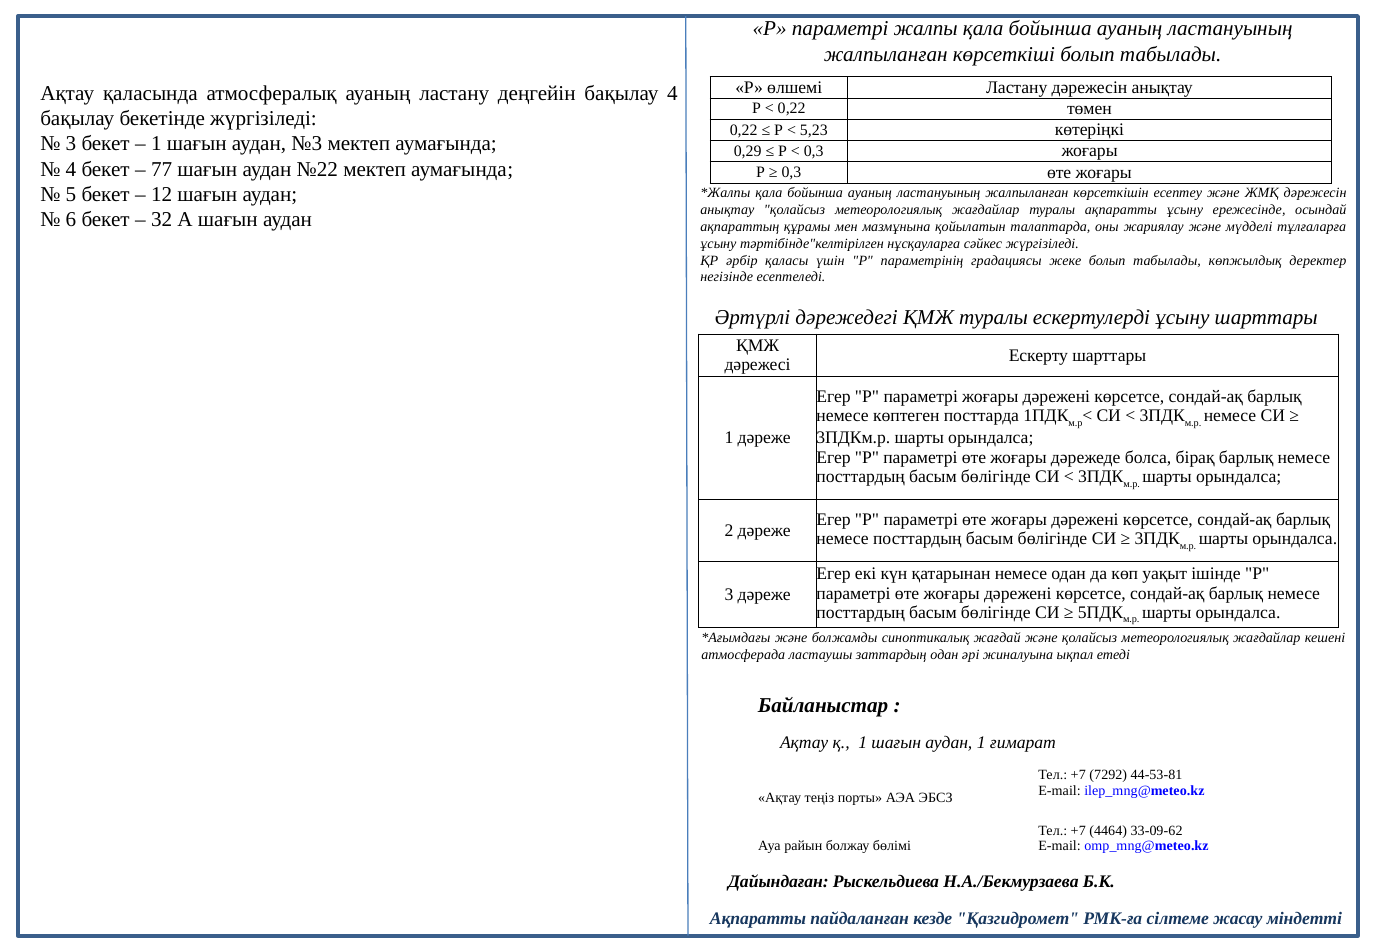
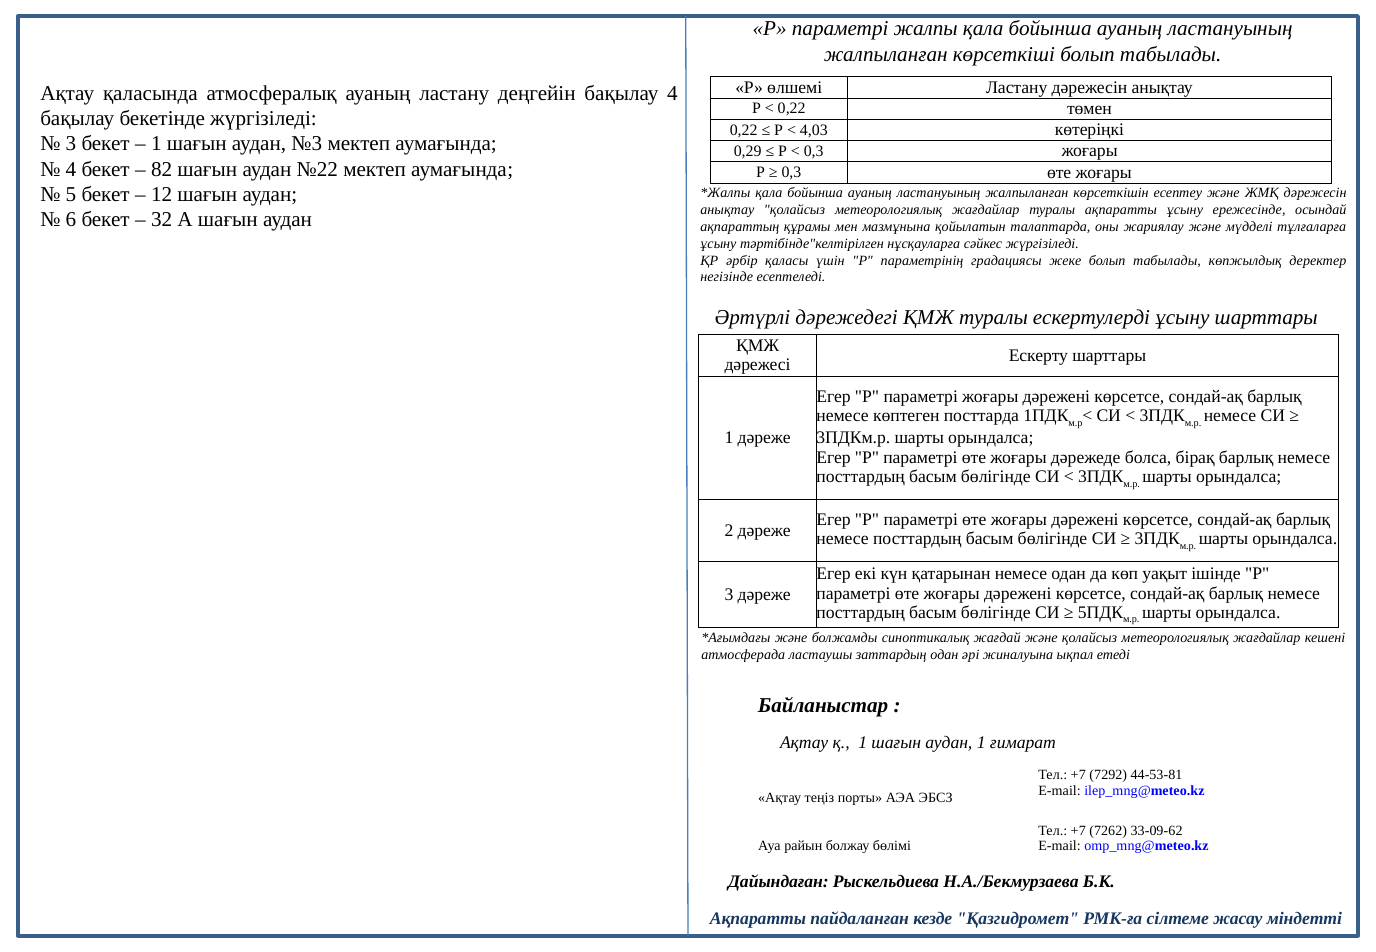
5,23: 5,23 -> 4,03
77: 77 -> 82
4464: 4464 -> 7262
